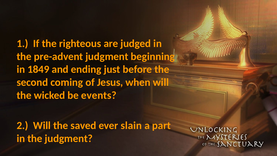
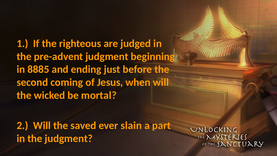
1849: 1849 -> 8885
events: events -> mortal
